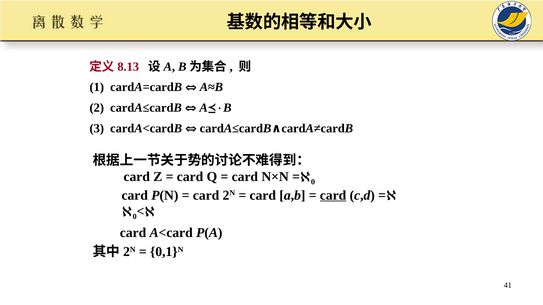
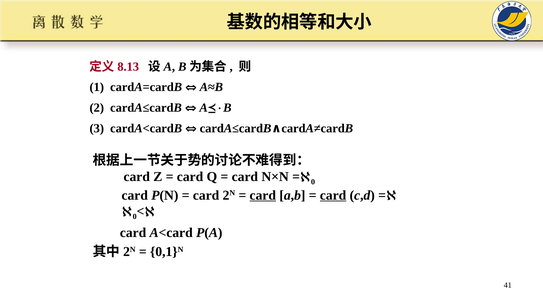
card at (263, 195) underline: none -> present
